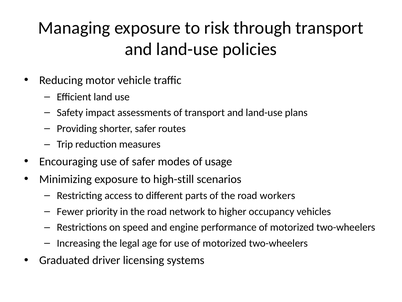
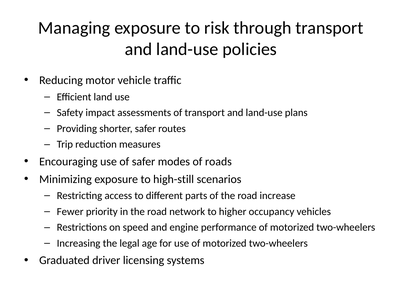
usage: usage -> roads
workers: workers -> increase
